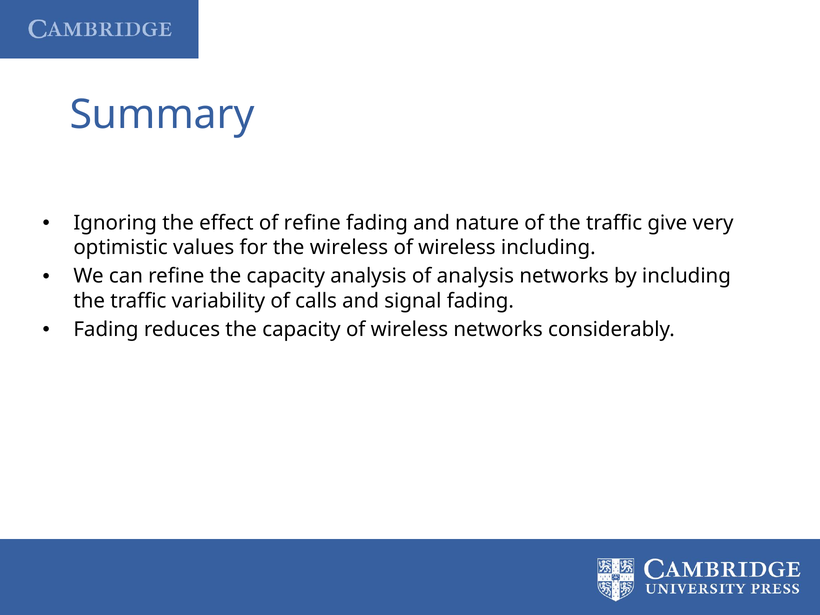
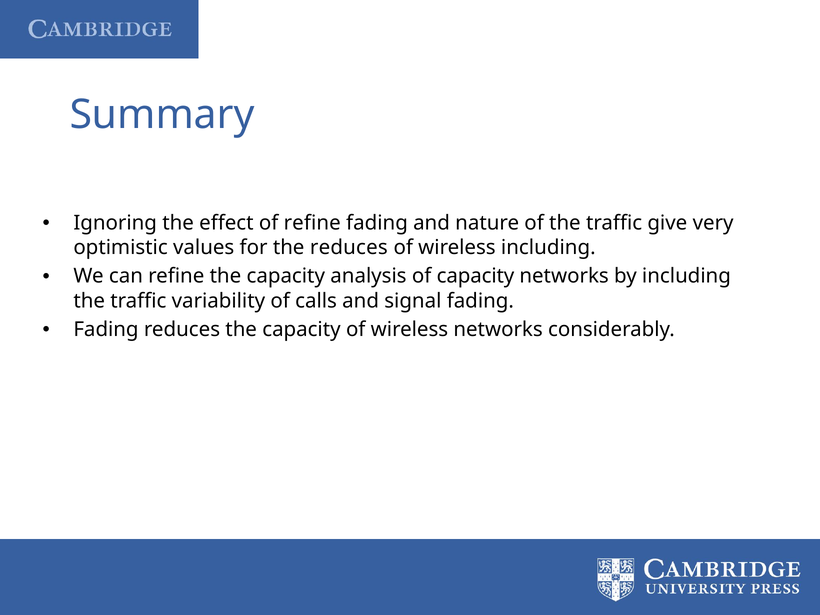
the wireless: wireless -> reduces
of analysis: analysis -> capacity
